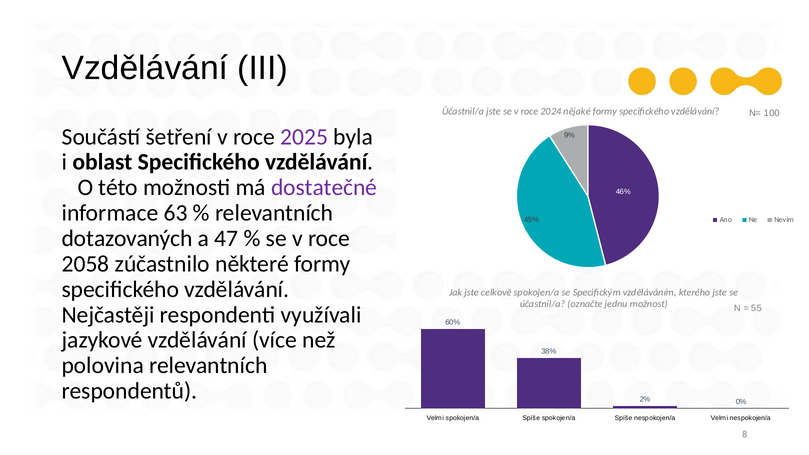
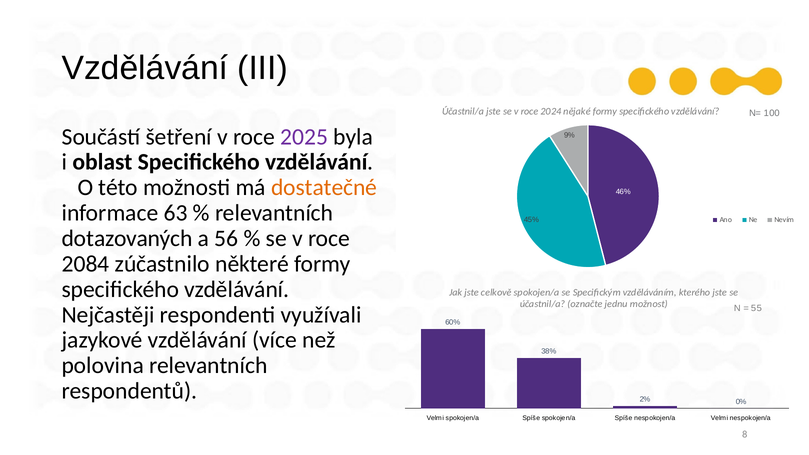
dostatečné colour: purple -> orange
47: 47 -> 56
2058: 2058 -> 2084
